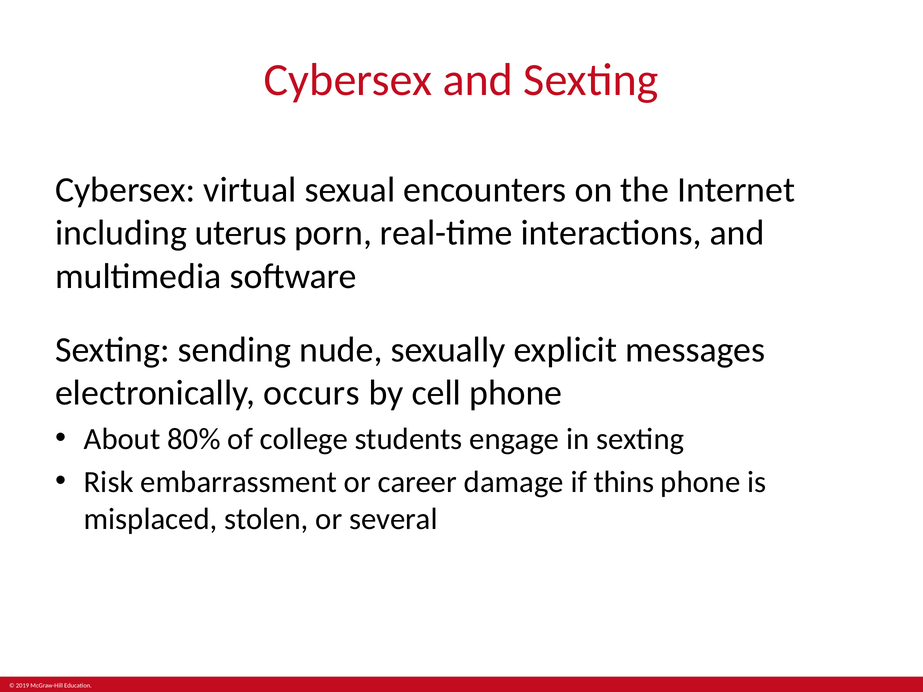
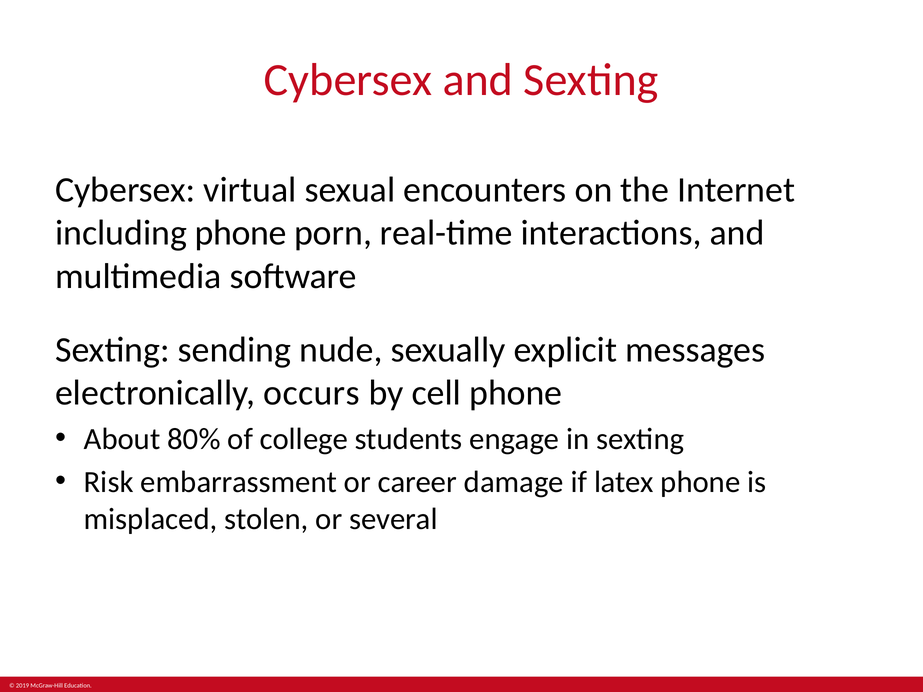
including uterus: uterus -> phone
thins: thins -> latex
